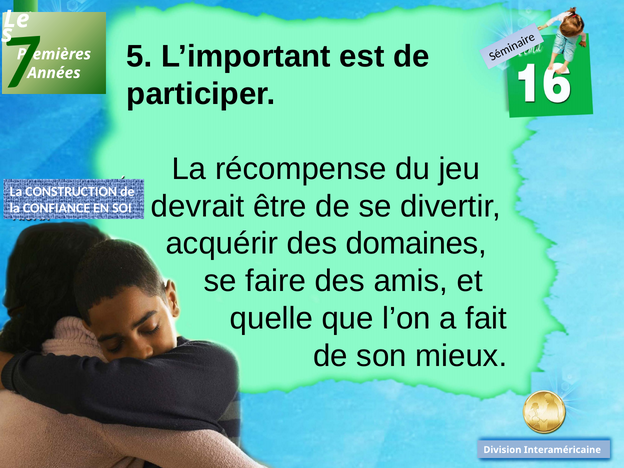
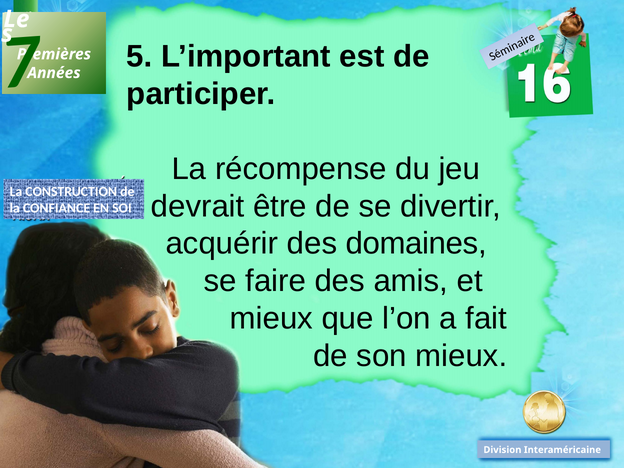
quelle at (271, 319): quelle -> mieux
